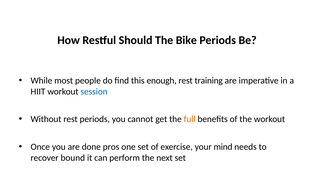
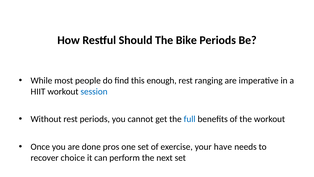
training: training -> ranging
full colour: orange -> blue
mind: mind -> have
bound: bound -> choice
